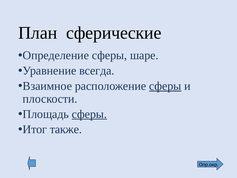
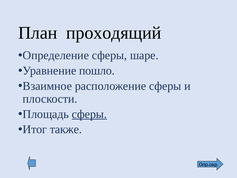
сферические: сферические -> проходящий
всегда: всегда -> пошло
сферы at (165, 86) underline: present -> none
